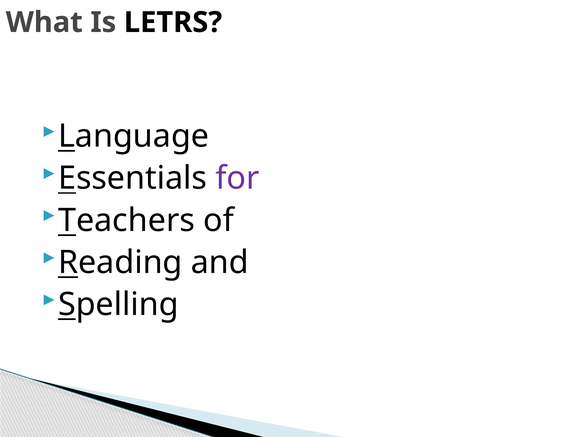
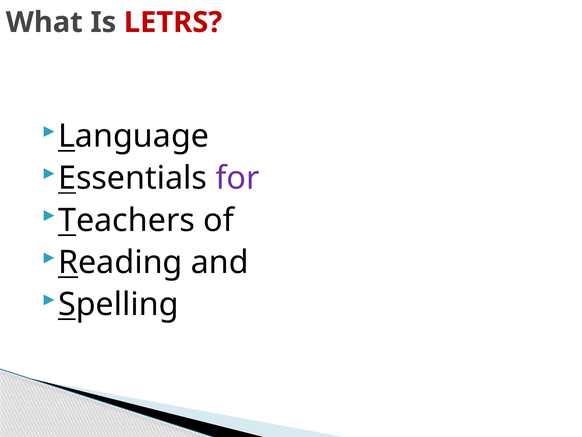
LETRS colour: black -> red
